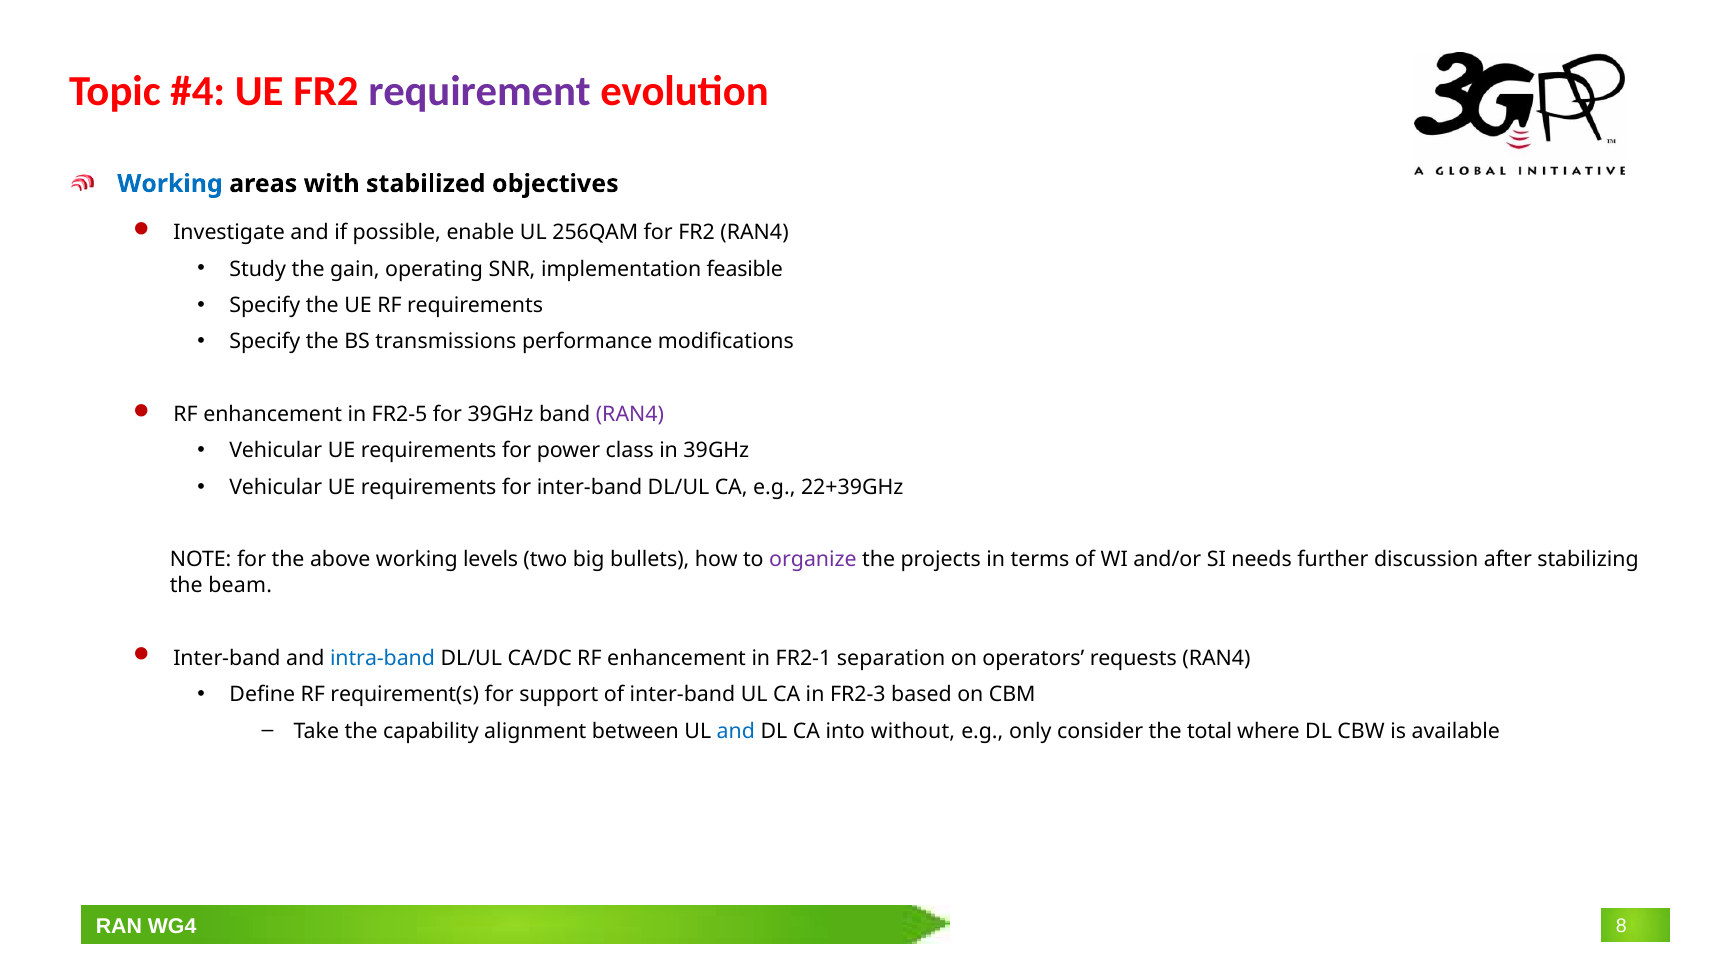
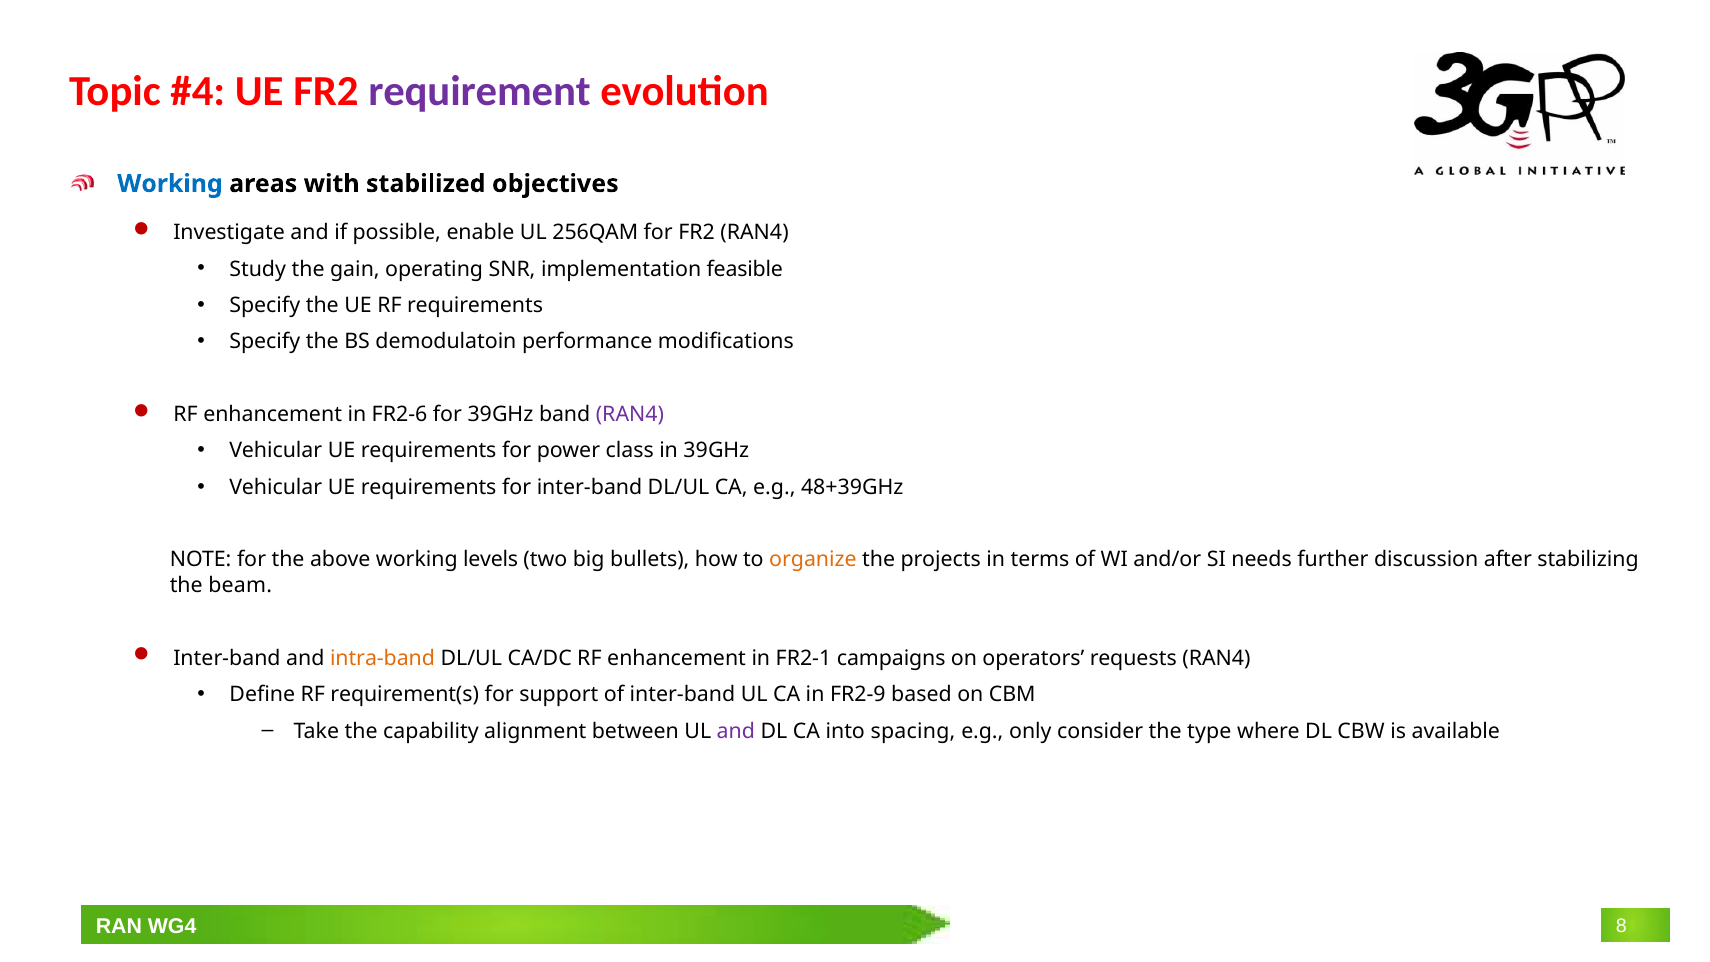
transmissions: transmissions -> demodulatoin
FR2-5: FR2-5 -> FR2-6
22+39GHz: 22+39GHz -> 48+39GHz
organize colour: purple -> orange
intra-band colour: blue -> orange
separation: separation -> campaigns
FR2-3: FR2-3 -> FR2-9
and at (736, 731) colour: blue -> purple
without: without -> spacing
total: total -> type
